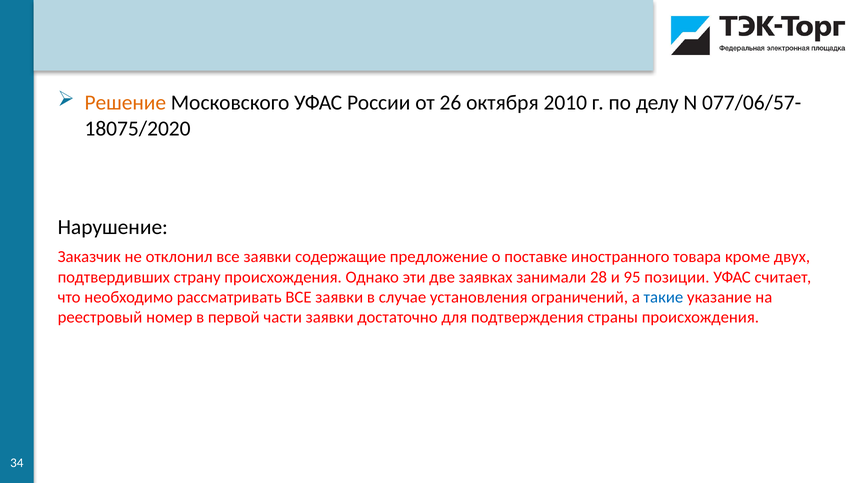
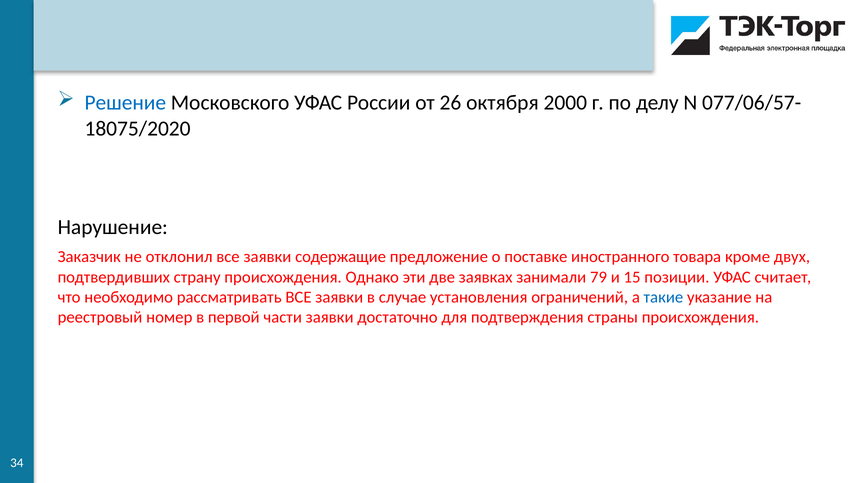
Решение colour: orange -> blue
2010: 2010 -> 2000
28: 28 -> 79
95: 95 -> 15
